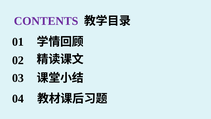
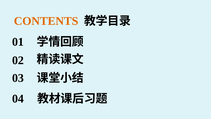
CONTENTS colour: purple -> orange
